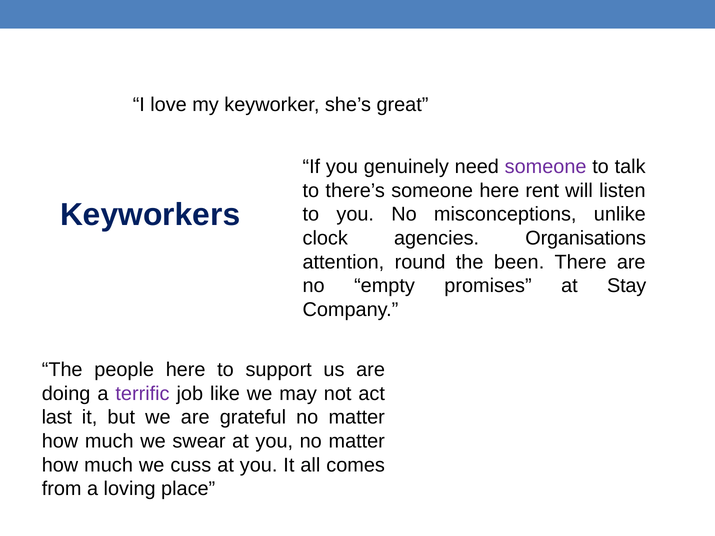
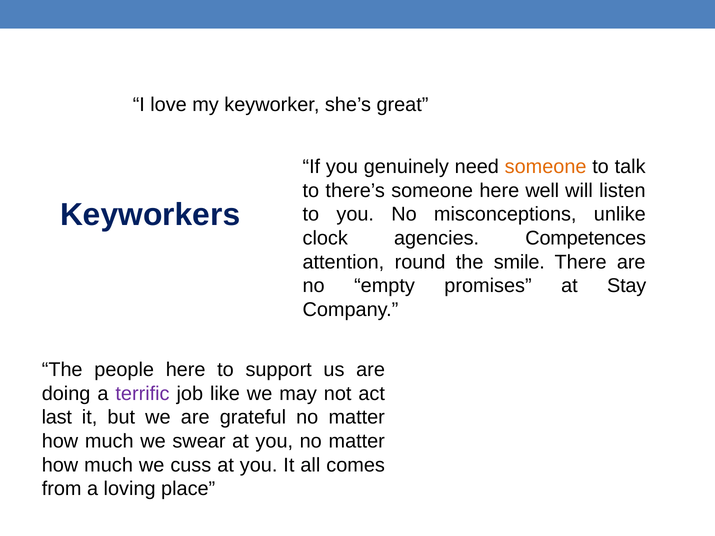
someone at (546, 167) colour: purple -> orange
rent: rent -> well
Organisations: Organisations -> Competences
been: been -> smile
